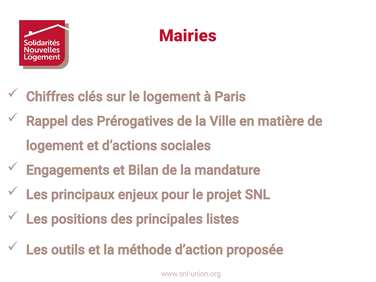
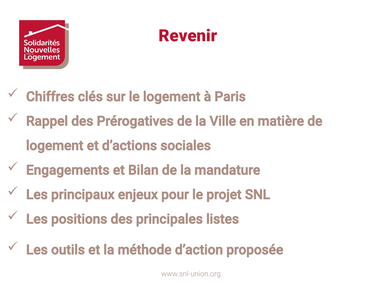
Mairies: Mairies -> Revenir
